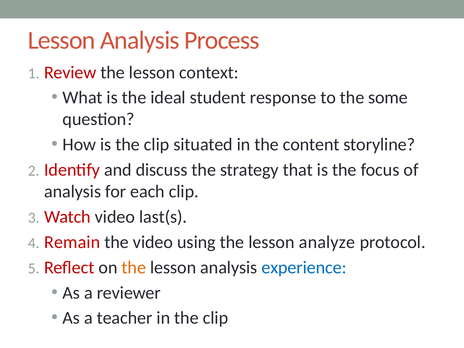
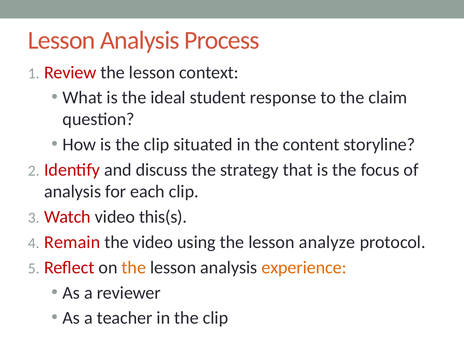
some: some -> claim
last(s: last(s -> this(s
experience colour: blue -> orange
